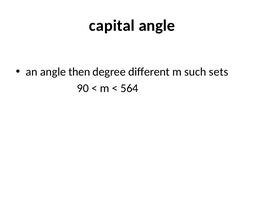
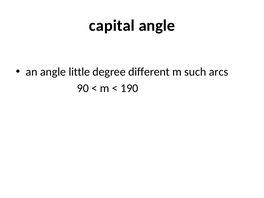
then: then -> little
sets: sets -> arcs
564: 564 -> 190
